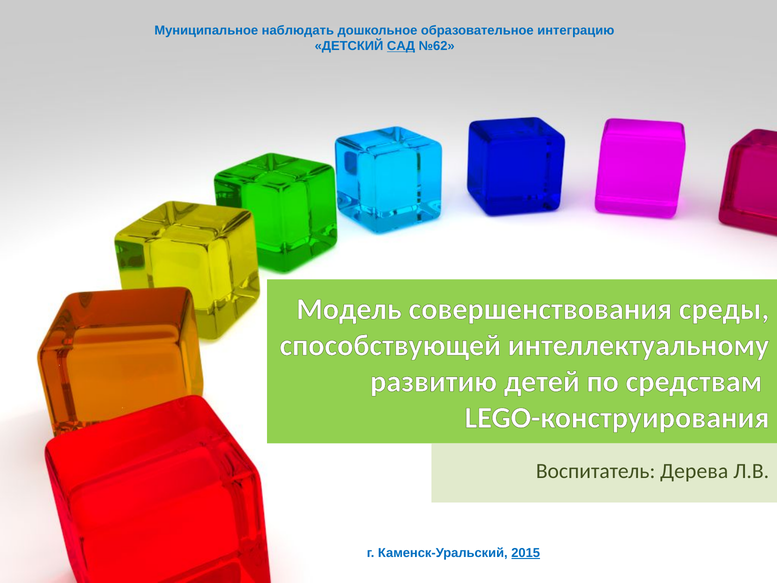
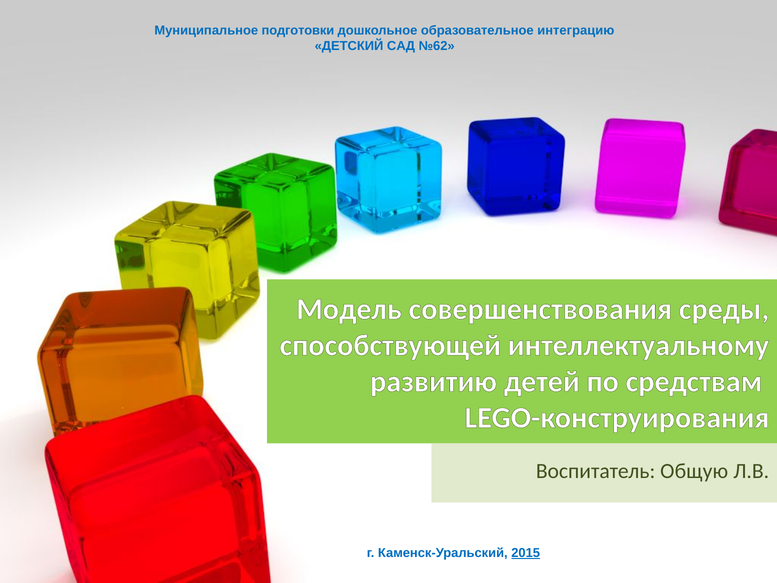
наблюдать: наблюдать -> подготовки
САД underline: present -> none
Дерева: Дерева -> Общую
